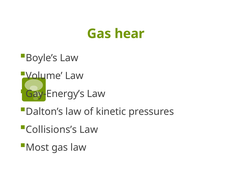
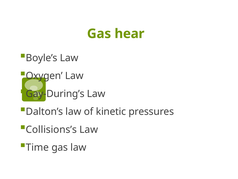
Volume: Volume -> Oxygen
Gay-Energy’s: Gay-Energy’s -> Gay-During’s
Most: Most -> Time
